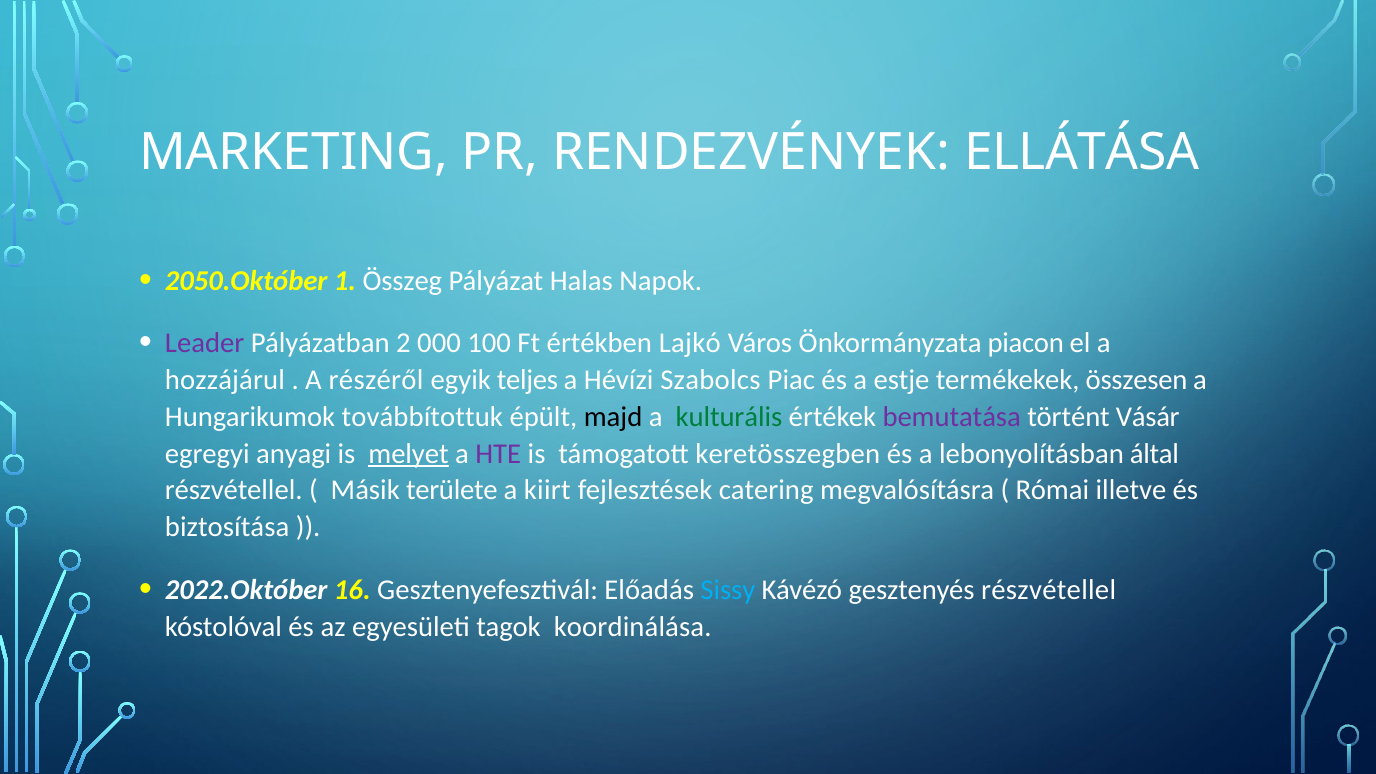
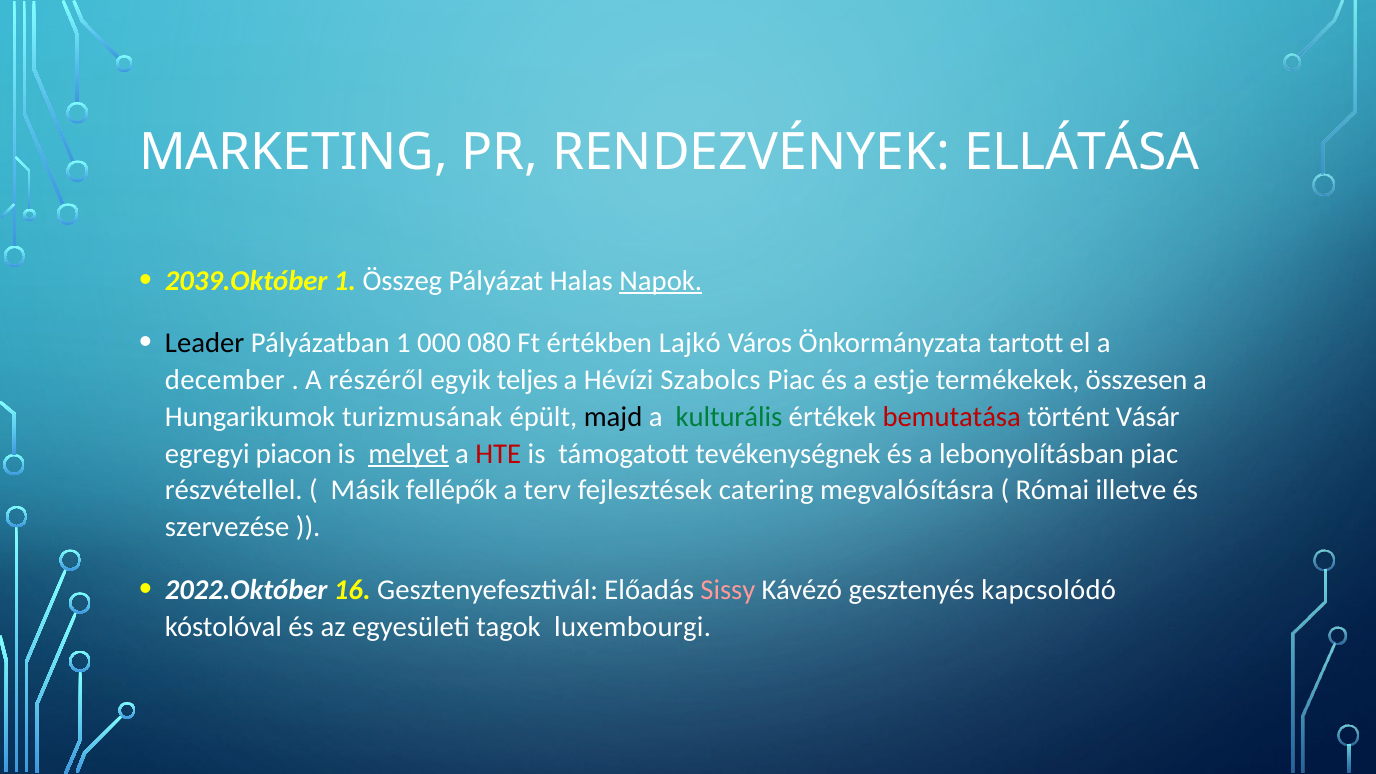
2050.Október: 2050.Október -> 2039.Október
Napok underline: none -> present
Leader colour: purple -> black
Pályázatban 2: 2 -> 1
100: 100 -> 080
piacon: piacon -> tartott
hozzájárul: hozzájárul -> december
továbbítottuk: továbbítottuk -> turizmusának
bemutatása colour: purple -> red
anyagi: anyagi -> piacon
HTE colour: purple -> red
keretösszegben: keretösszegben -> tevékenységnek
lebonyolításban által: által -> piac
területe: területe -> fellépők
kiirt: kiirt -> terv
biztosítása: biztosítása -> szervezése
Sissy colour: light blue -> pink
gesztenyés részvétellel: részvétellel -> kapcsolódó
koordinálása: koordinálása -> luxembourgi
